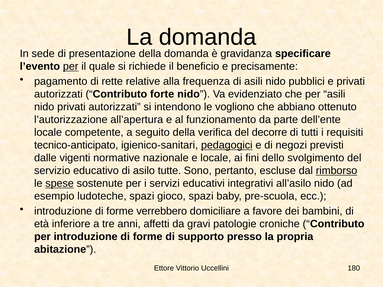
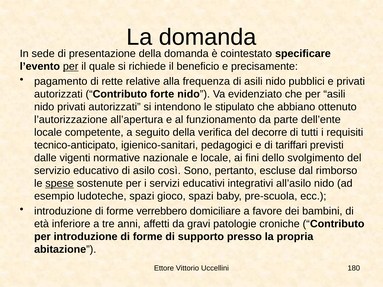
gravidanza: gravidanza -> cointestato
vogliono: vogliono -> stipulato
pedagogici underline: present -> none
negozi: negozi -> tariffari
tutte: tutte -> così
rimborso underline: present -> none
